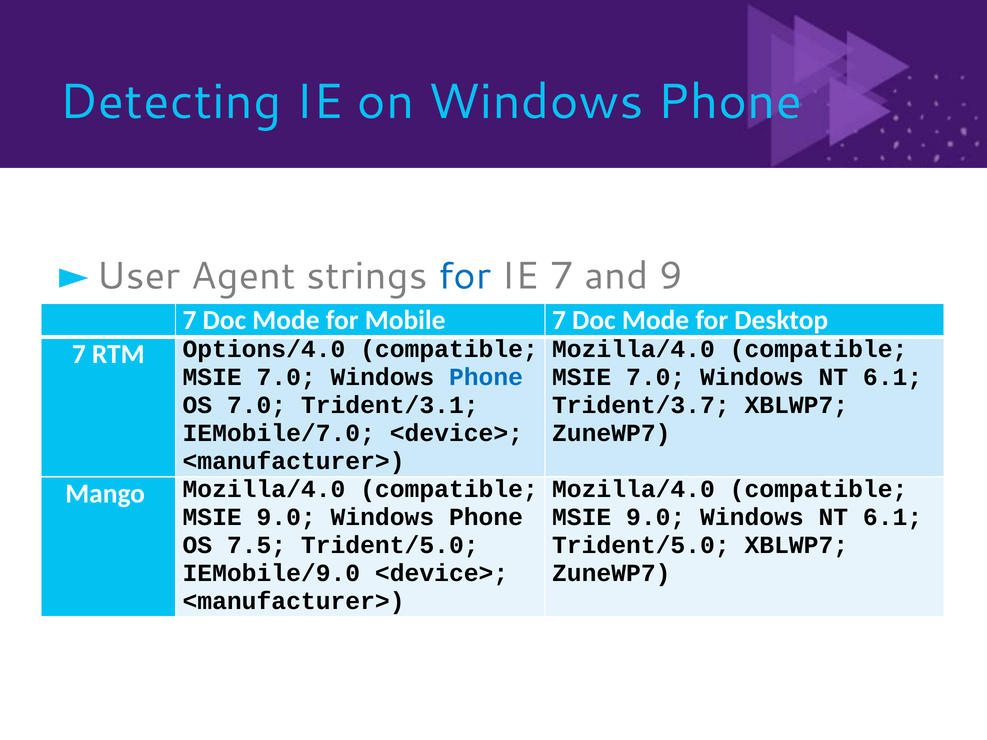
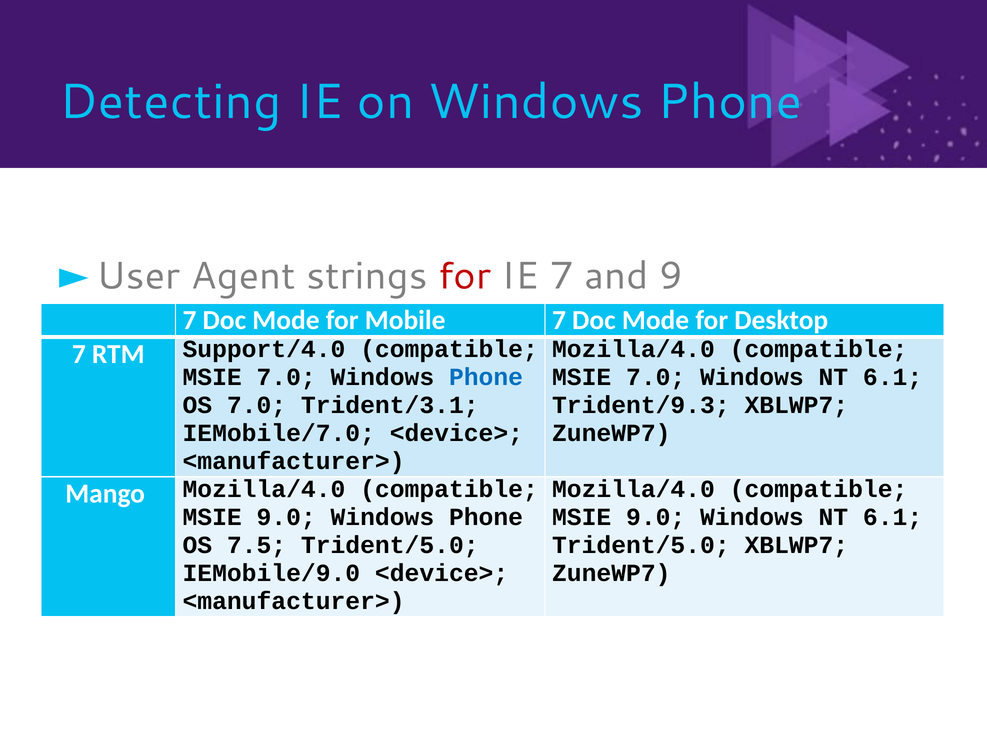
for at (465, 276) colour: blue -> red
Options/4.0: Options/4.0 -> Support/4.0
Trident/3.7: Trident/3.7 -> Trident/9.3
